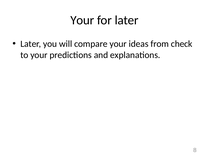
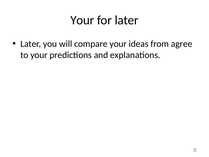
check: check -> agree
